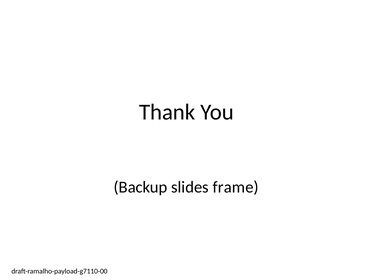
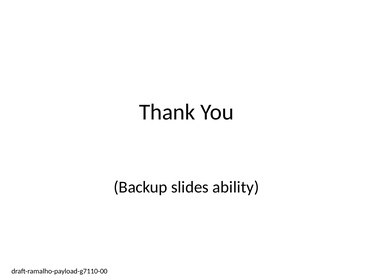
frame: frame -> ability
